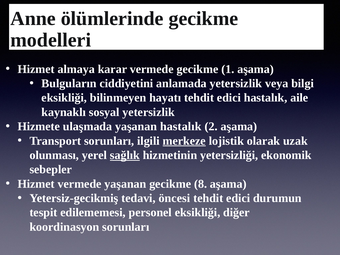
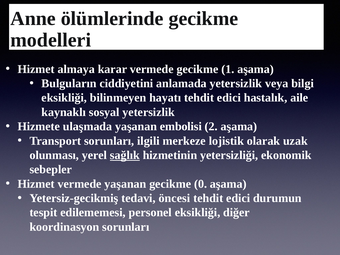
yaşanan hastalık: hastalık -> embolisi
merkeze underline: present -> none
8: 8 -> 0
